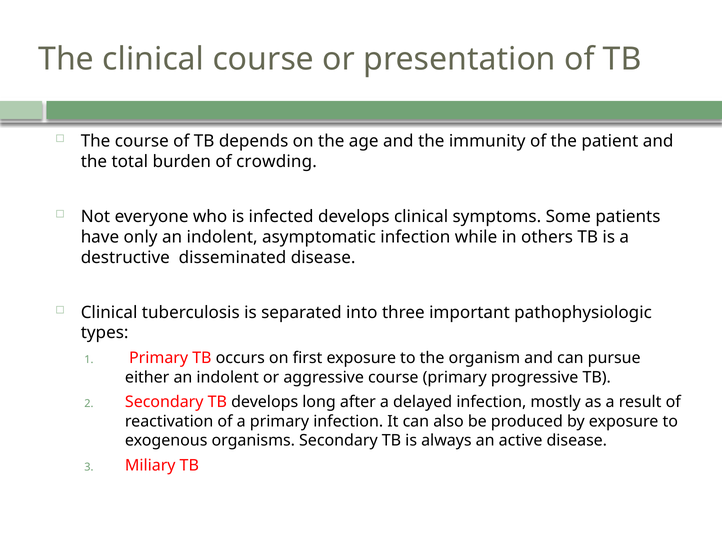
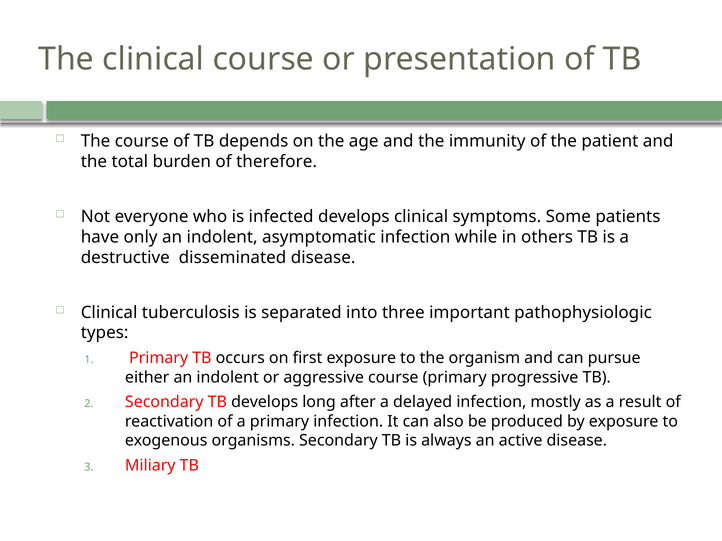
crowding: crowding -> therefore
